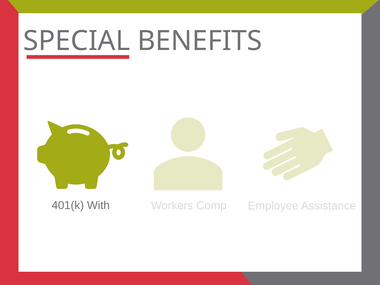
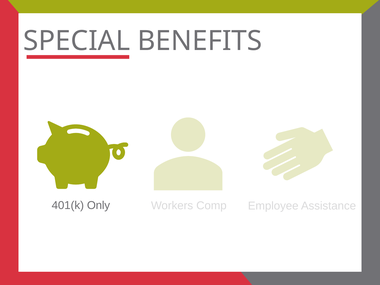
With: With -> Only
